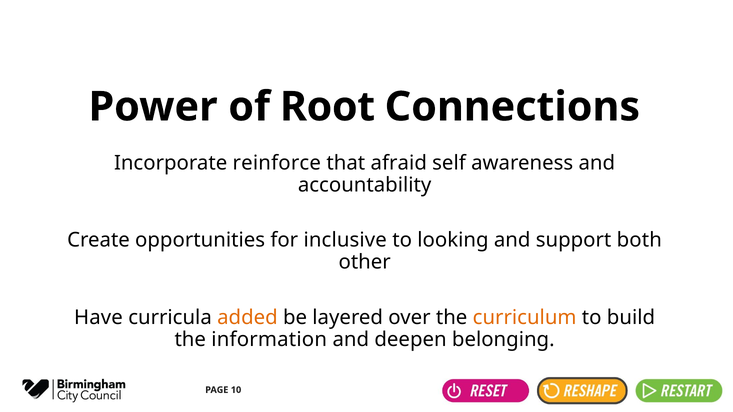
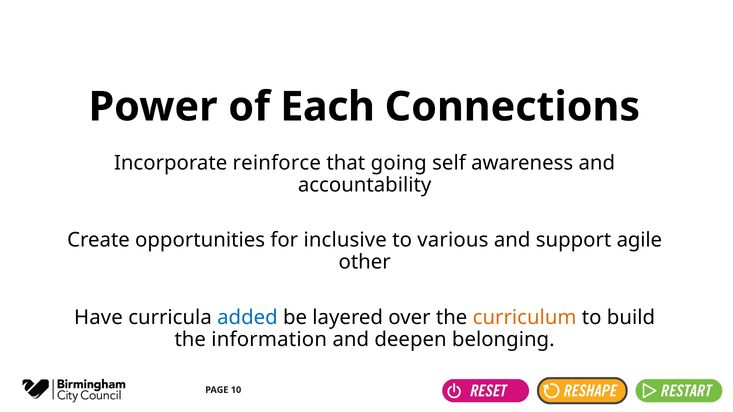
Root: Root -> Each
afraid: afraid -> going
looking: looking -> various
both: both -> agile
added colour: orange -> blue
